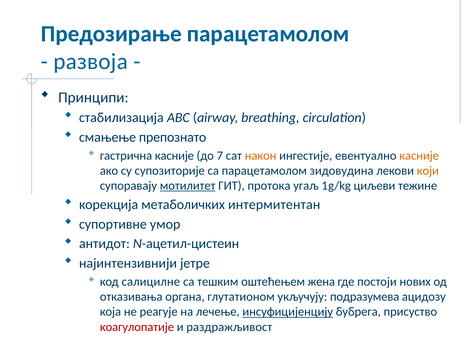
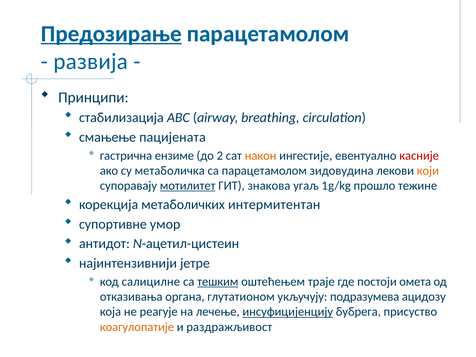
Предозирање underline: none -> present
развоја: развоја -> развија
препознато: препознато -> пацијената
гастрична касније: касније -> ензиме
7: 7 -> 2
касније at (419, 156) colour: orange -> red
супозиторије: супозиторије -> метаболичка
протока: протока -> знакова
циљеви: циљеви -> прошло
тешким underline: none -> present
жена: жена -> траје
нових: нових -> омета
коагулопатије colour: red -> orange
